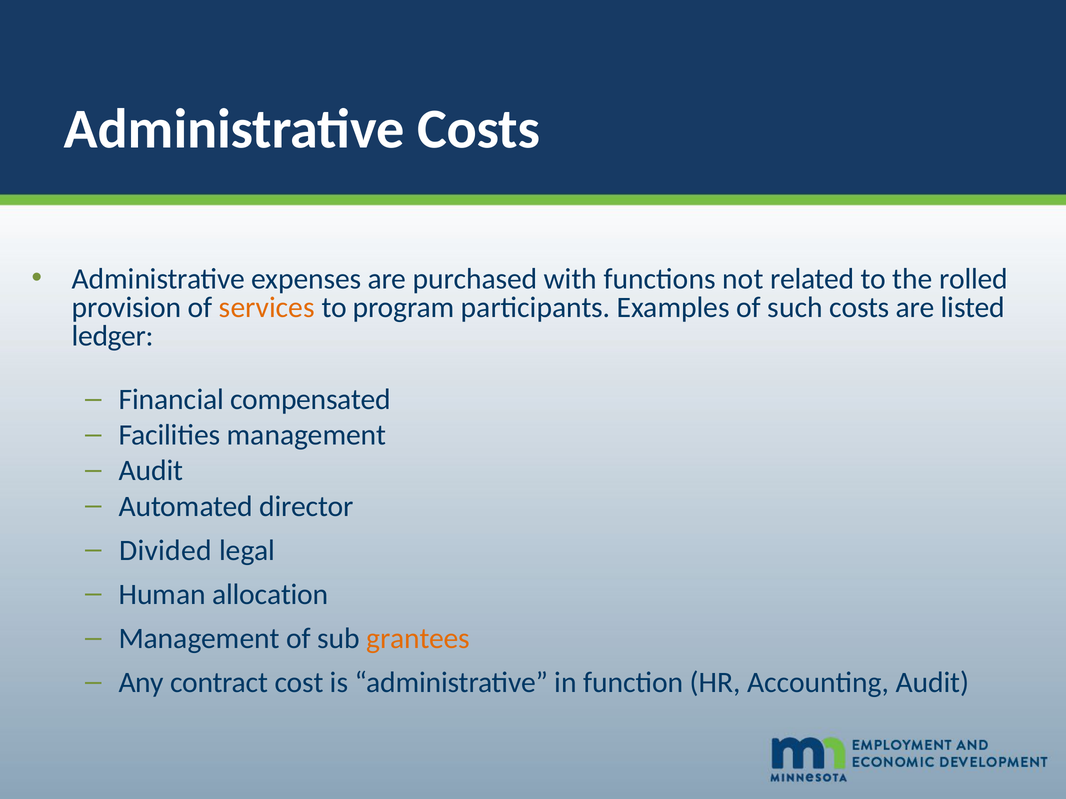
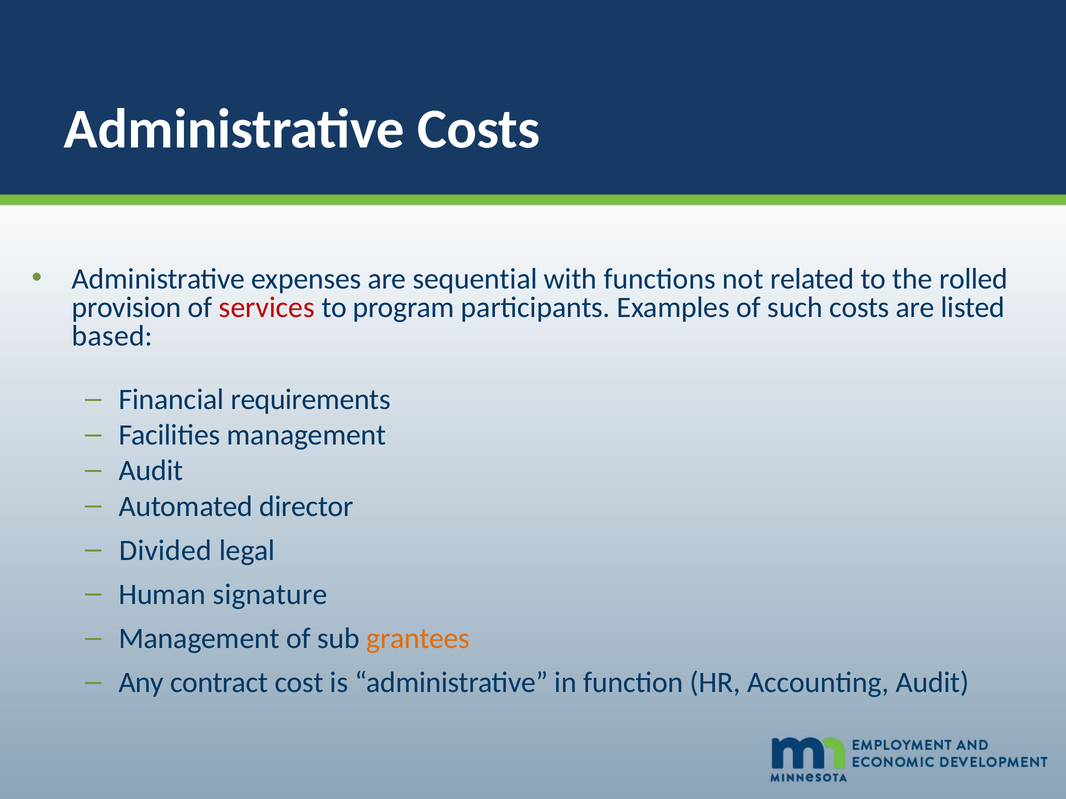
purchased: purchased -> sequential
services colour: orange -> red
ledger: ledger -> based
compensated: compensated -> requirements
allocation: allocation -> signature
